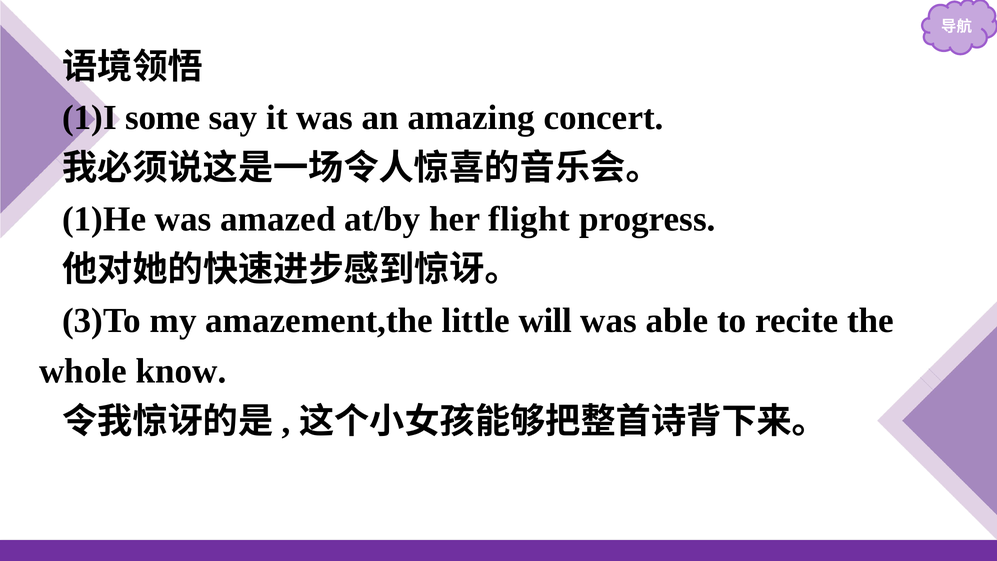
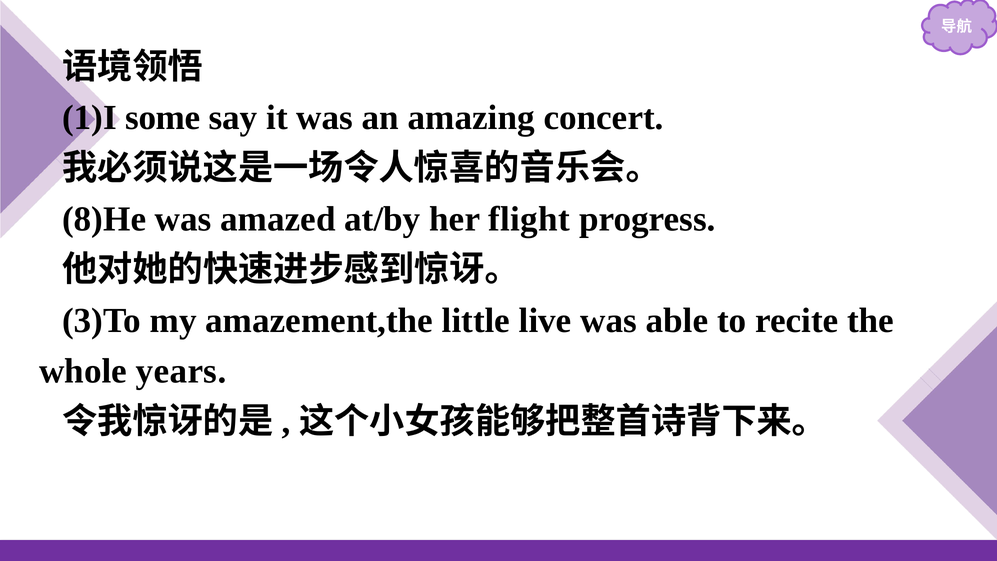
1)He: 1)He -> 8)He
will: will -> live
know: know -> years
